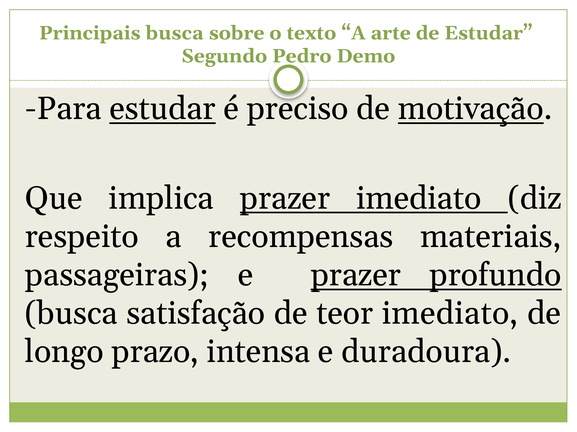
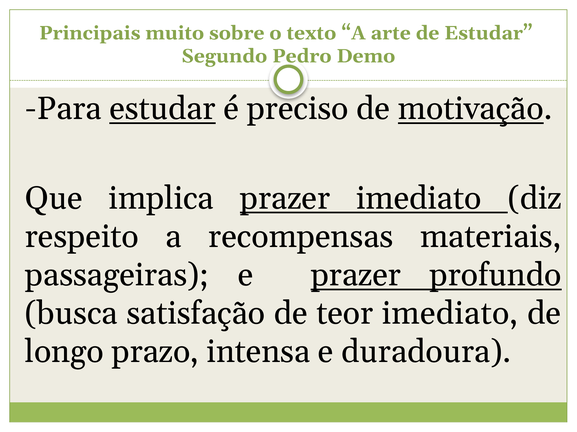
Principais busca: busca -> muito
